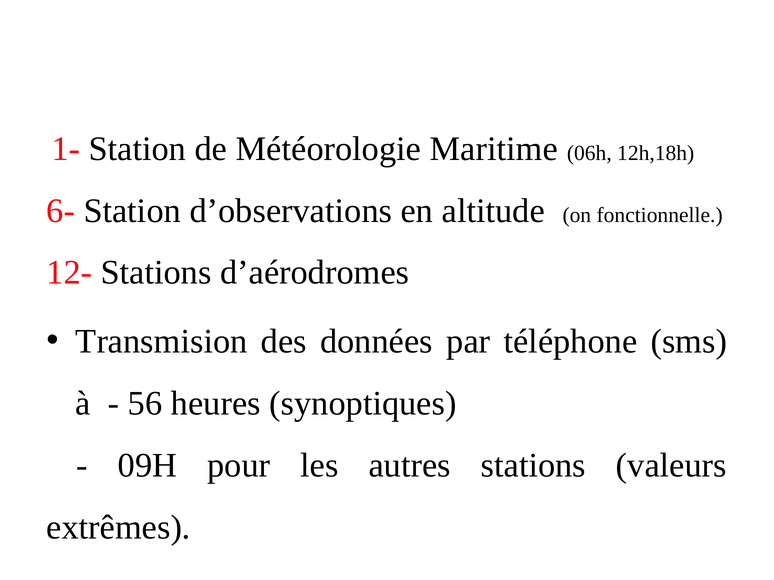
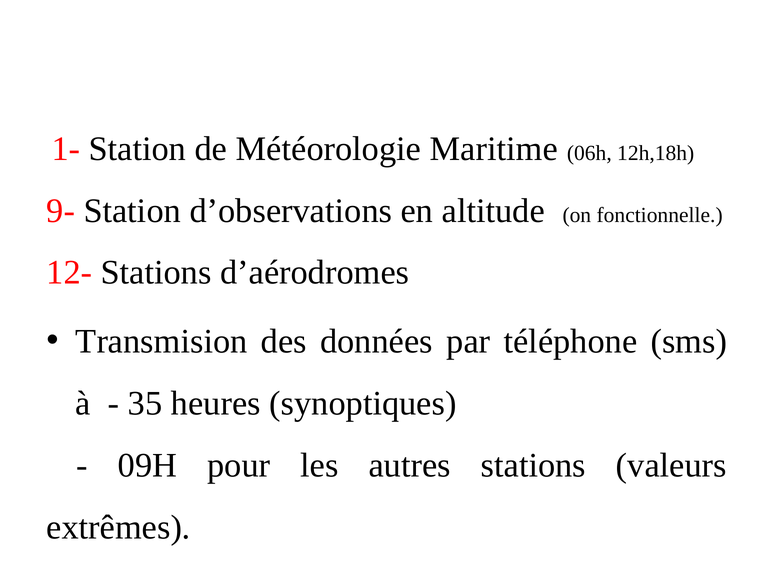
6-: 6- -> 9-
56: 56 -> 35
